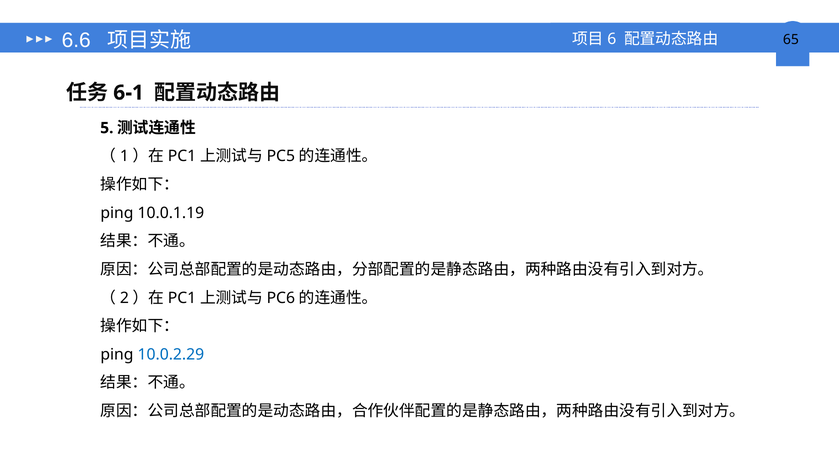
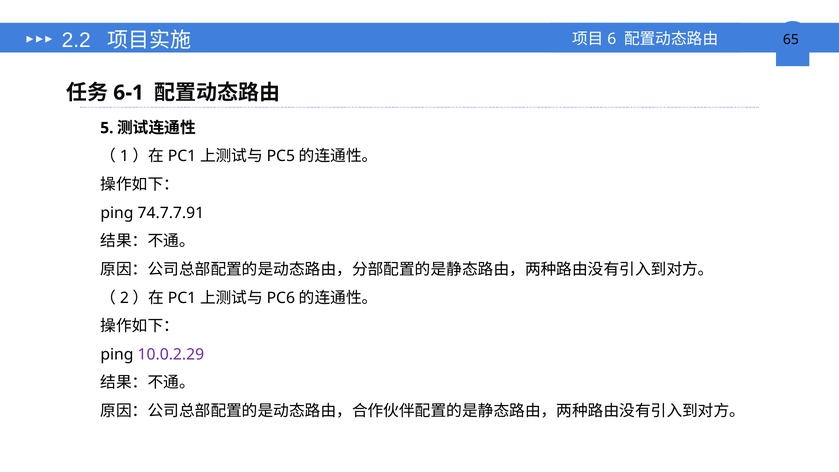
6.6: 6.6 -> 2.2
10.0.1.19: 10.0.1.19 -> 74.7.7.91
10.0.2.29 colour: blue -> purple
